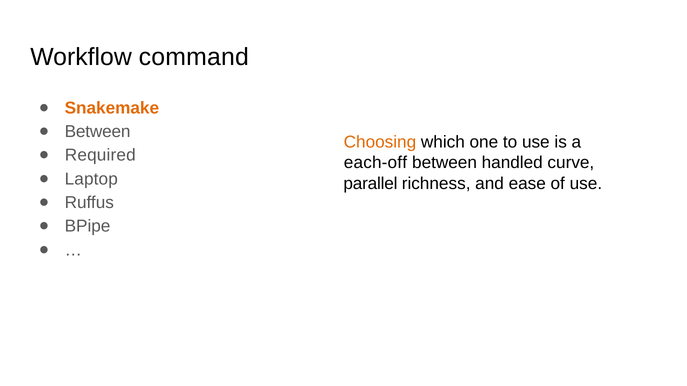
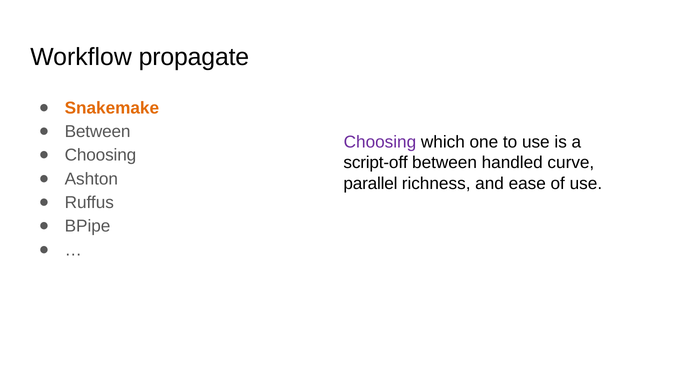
command: command -> propagate
Choosing at (380, 142) colour: orange -> purple
Required at (100, 155): Required -> Choosing
each-off: each-off -> script-off
Laptop: Laptop -> Ashton
